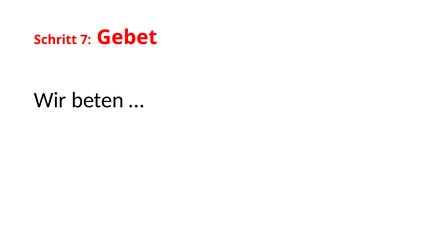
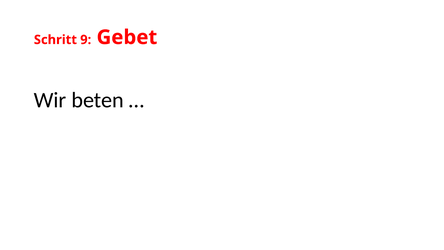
7: 7 -> 9
